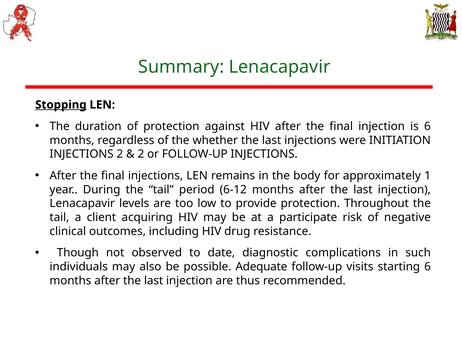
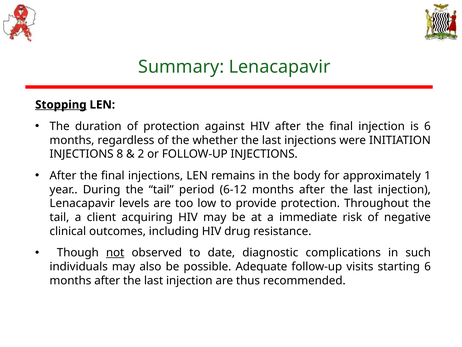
INJECTIONS 2: 2 -> 8
participate: participate -> immediate
not underline: none -> present
